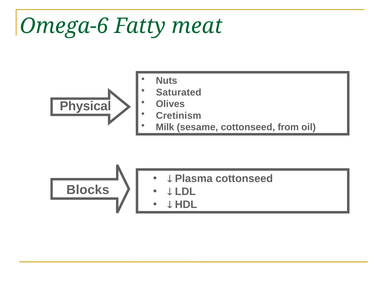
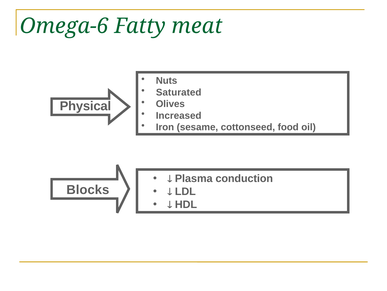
Cretinism: Cretinism -> Increased
Milk: Milk -> Iron
from: from -> food
Plasma cottonseed: cottonseed -> conduction
